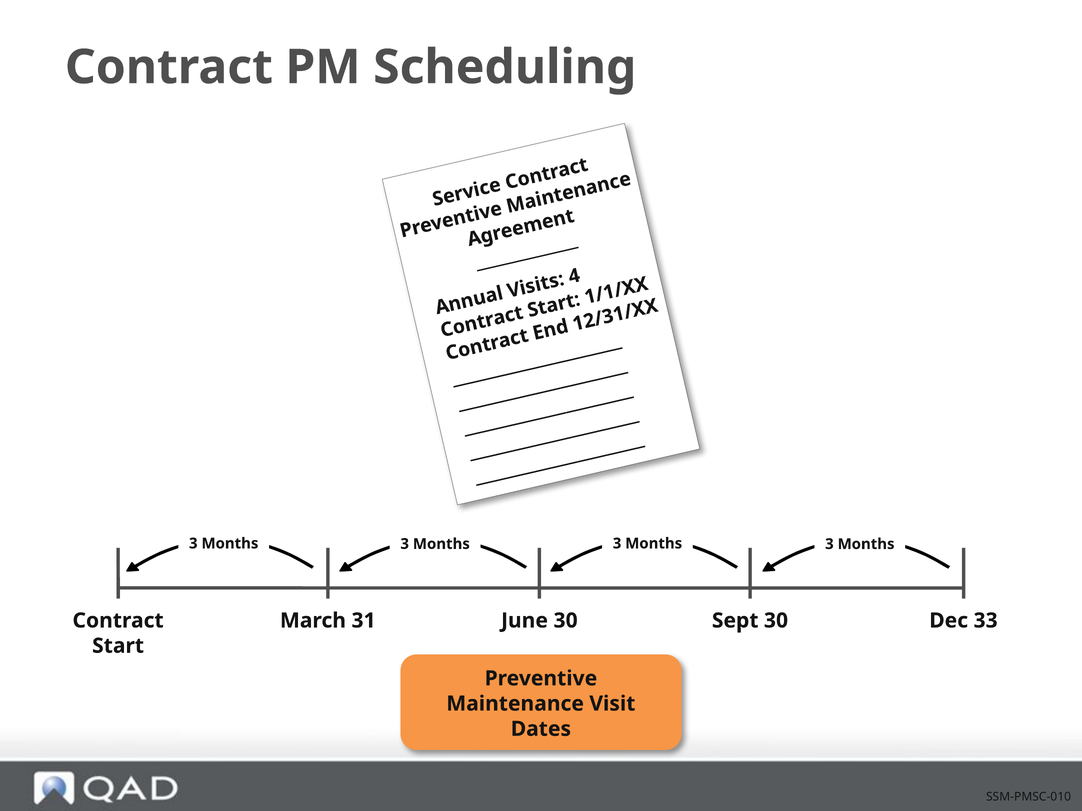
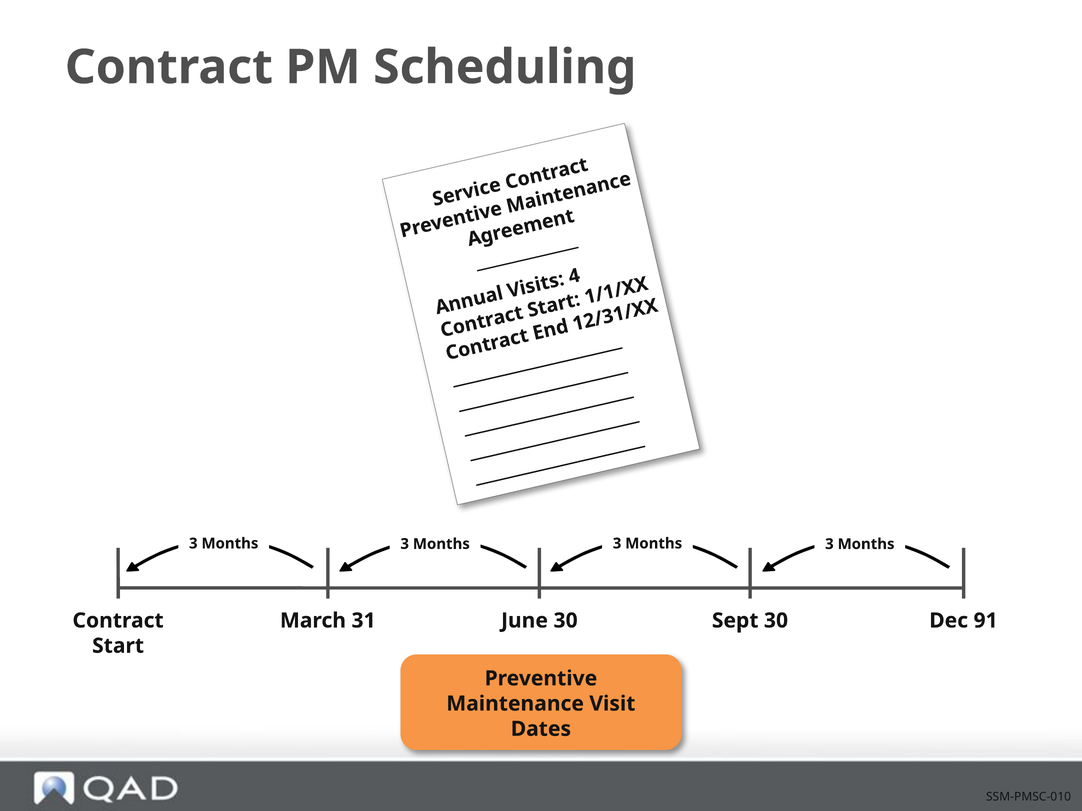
33: 33 -> 91
